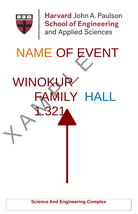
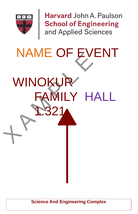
HALL colour: blue -> purple
